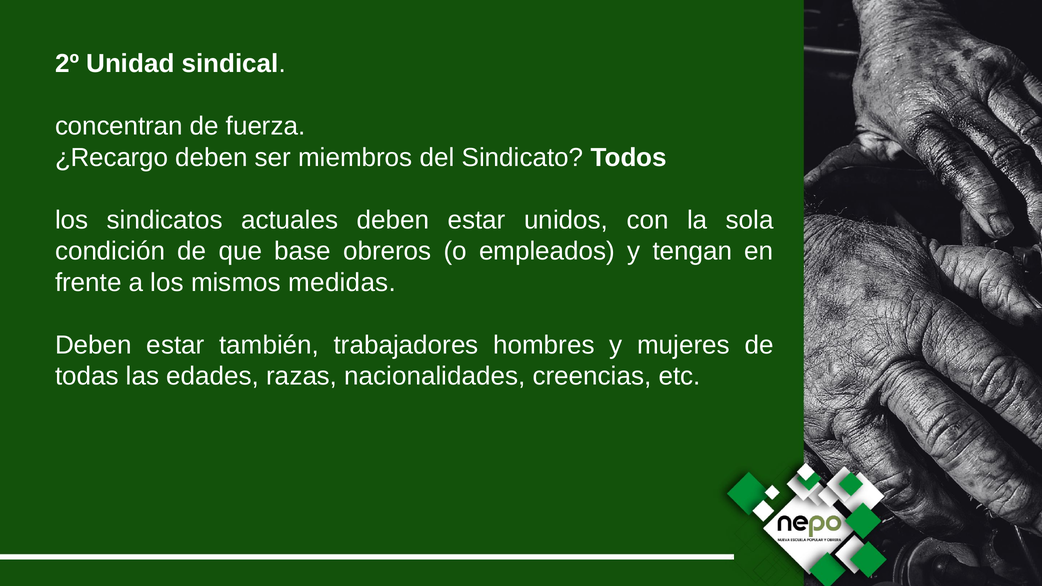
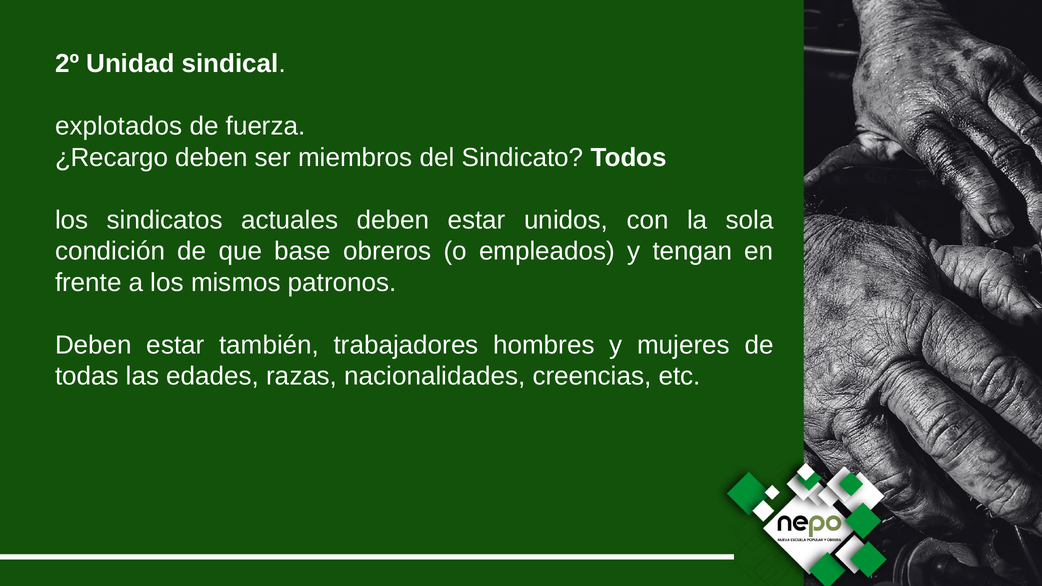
concentran: concentran -> explotados
medidas: medidas -> patronos
